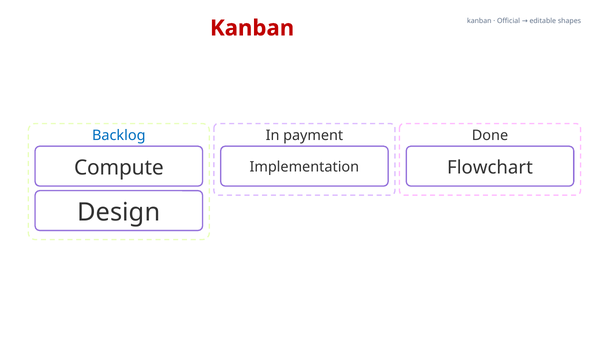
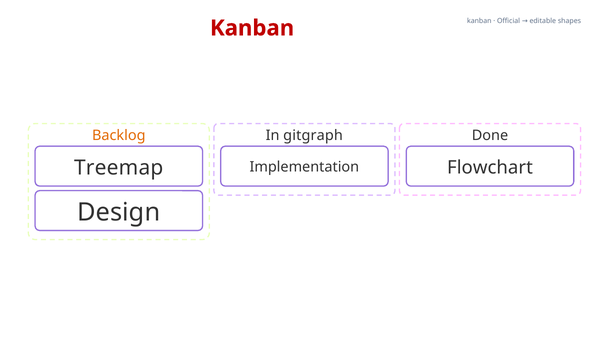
Backlog colour: blue -> orange
payment: payment -> gitgraph
Compute: Compute -> Treemap
